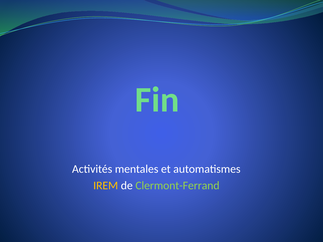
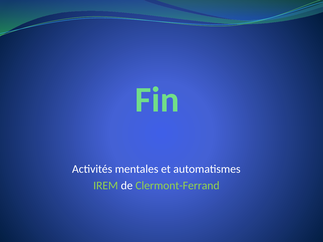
IREM colour: yellow -> light green
